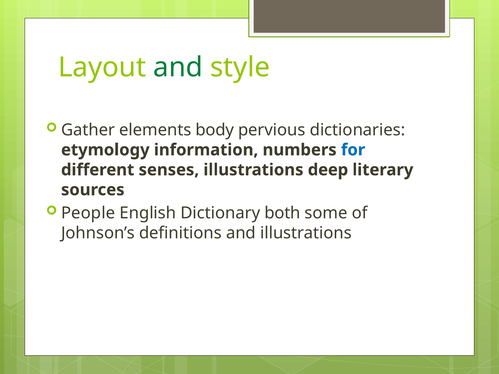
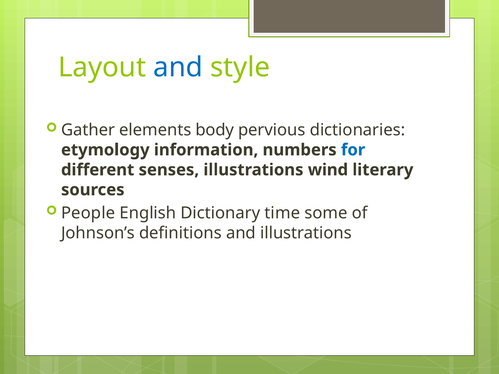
and at (178, 67) colour: green -> blue
deep: deep -> wind
both: both -> time
